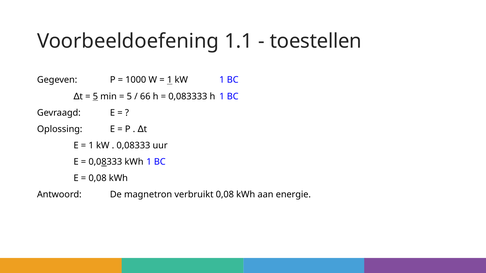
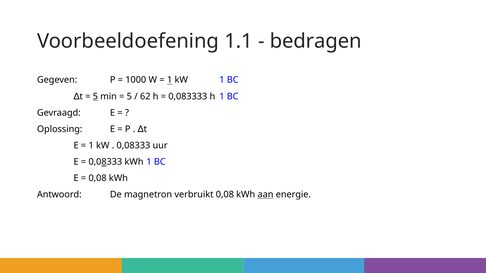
toestellen: toestellen -> bedragen
66: 66 -> 62
aan underline: none -> present
